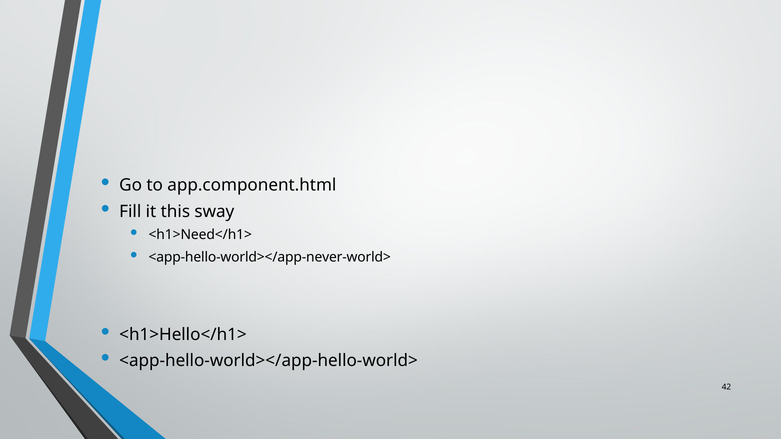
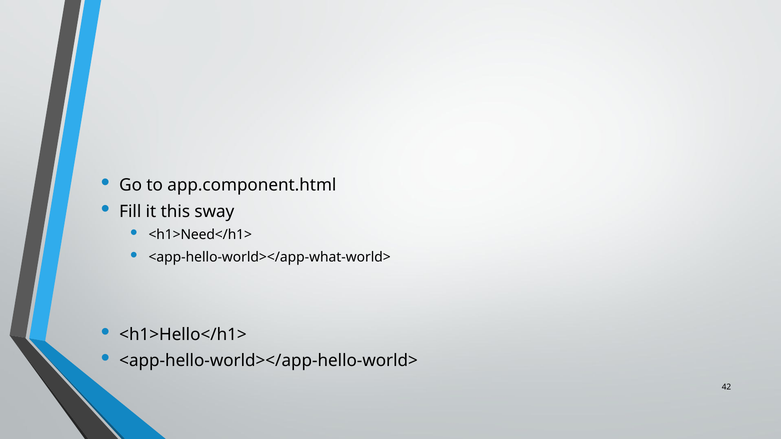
<app-hello-world></app-never-world>: <app-hello-world></app-never-world> -> <app-hello-world></app-what-world>
